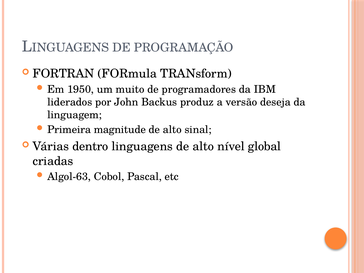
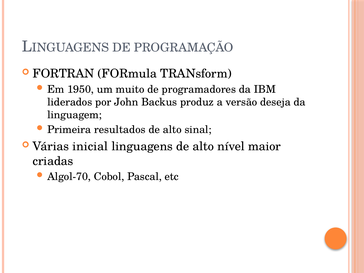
magnitude: magnitude -> resultados
dentro: dentro -> inicial
global: global -> maior
Algol-63: Algol-63 -> Algol-70
